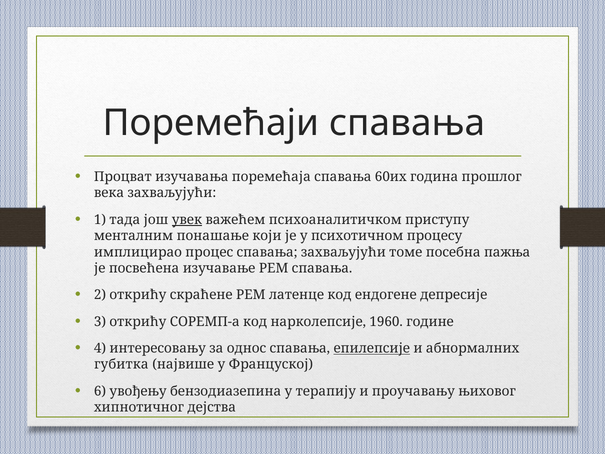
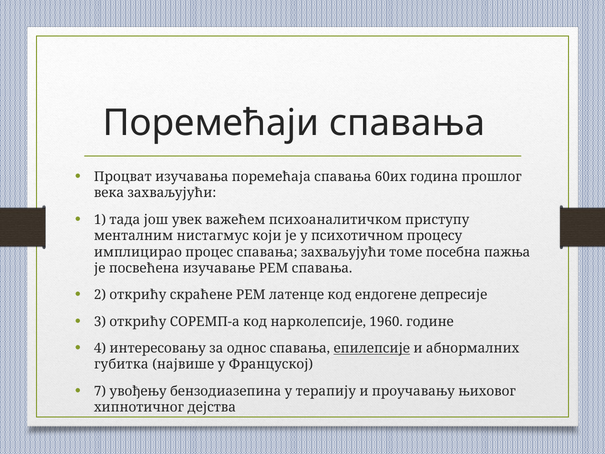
увек underline: present -> none
понашање: понашање -> нистагмус
6: 6 -> 7
